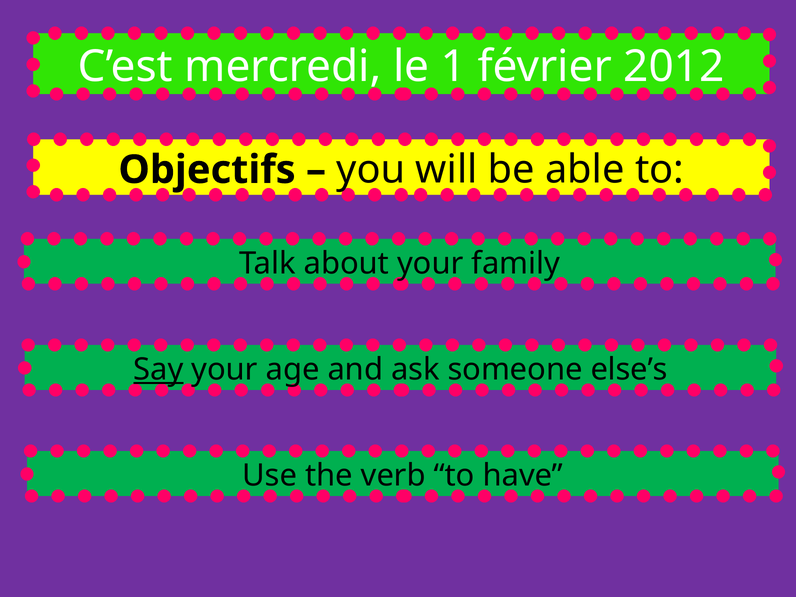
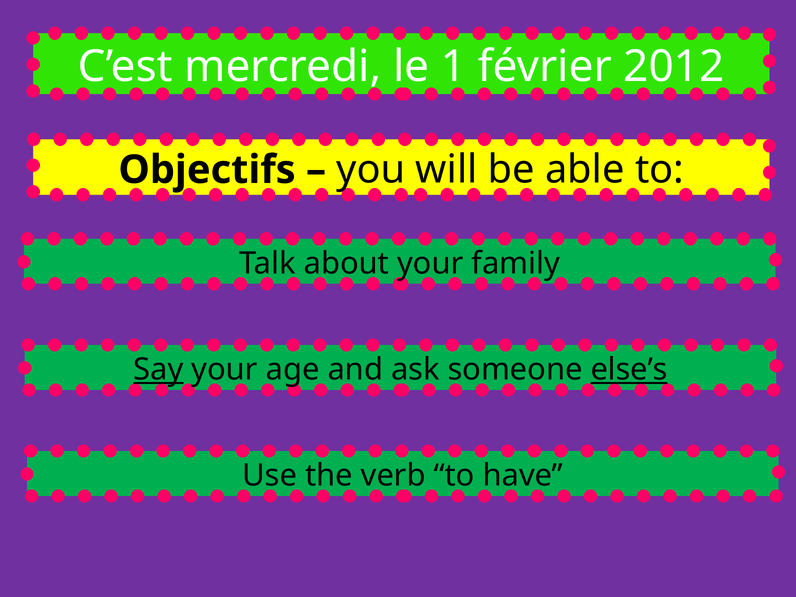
else’s underline: none -> present
